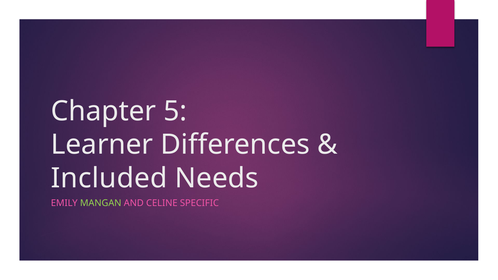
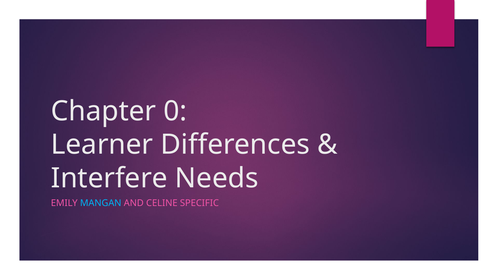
5: 5 -> 0
Included: Included -> Interfere
MANGAN colour: light green -> light blue
